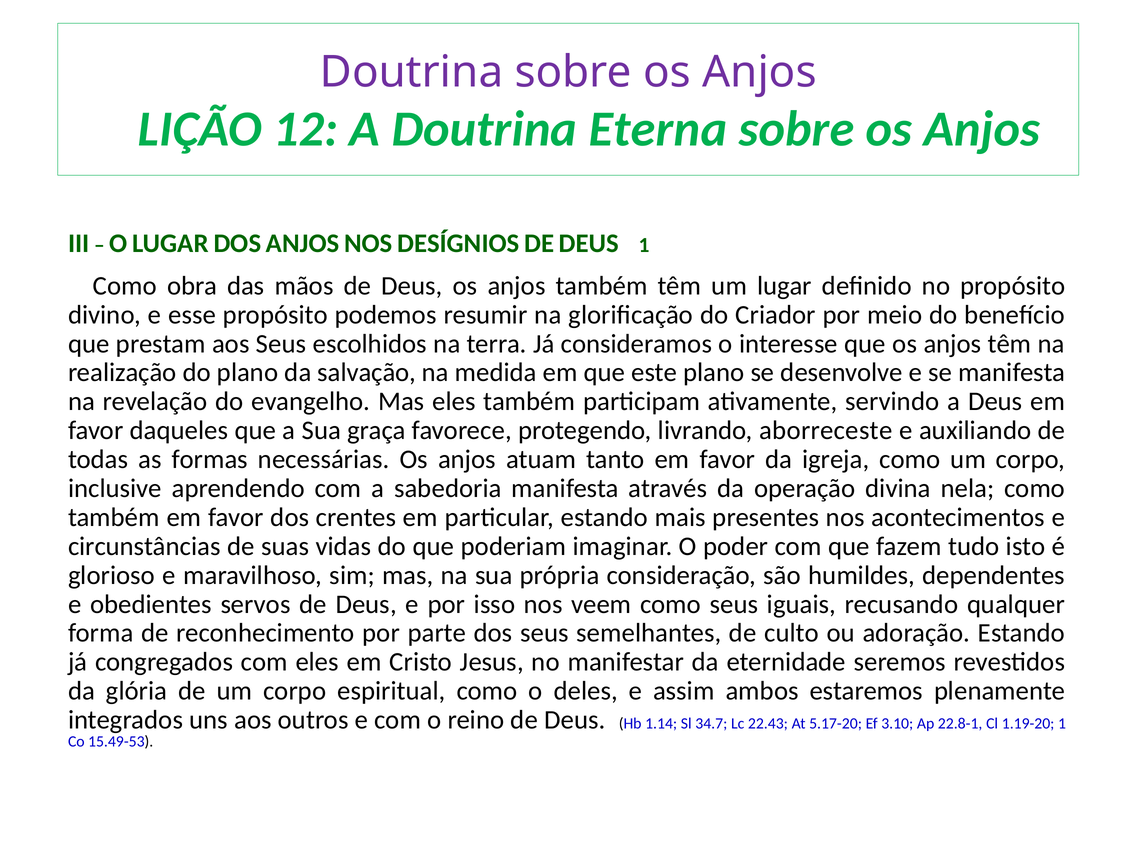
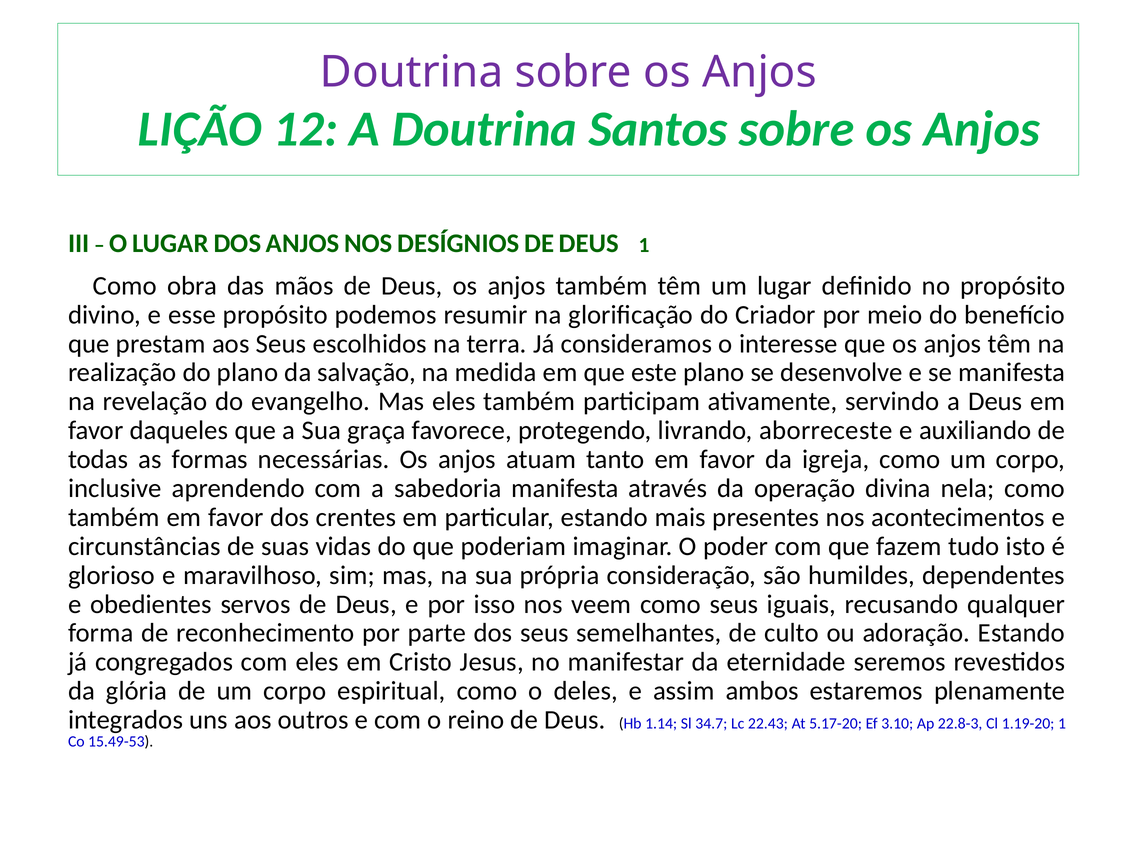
Eterna: Eterna -> Santos
22.8-1: 22.8-1 -> 22.8-3
